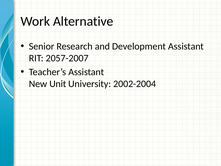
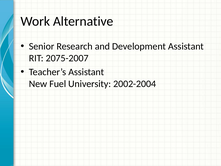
2057-2007: 2057-2007 -> 2075-2007
Unit: Unit -> Fuel
